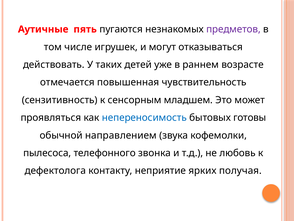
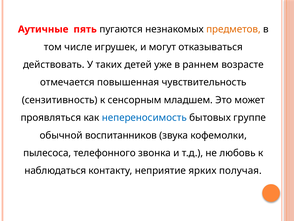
предметов colour: purple -> orange
готовы: готовы -> группе
направлением: направлением -> воспитанников
дефектолога: дефектолога -> наблюдаться
